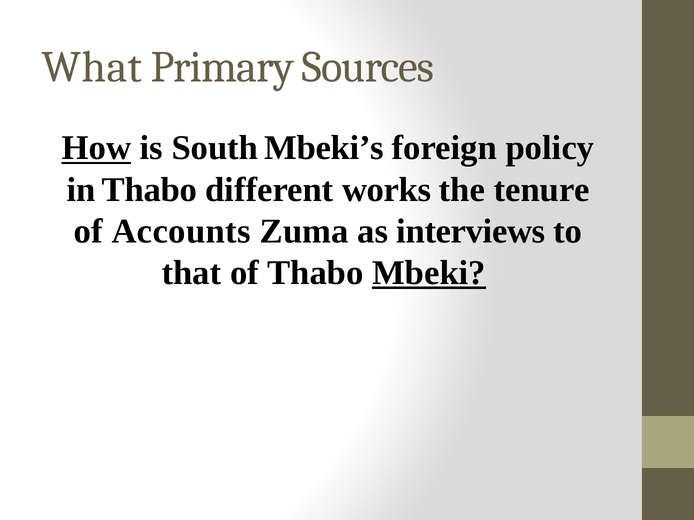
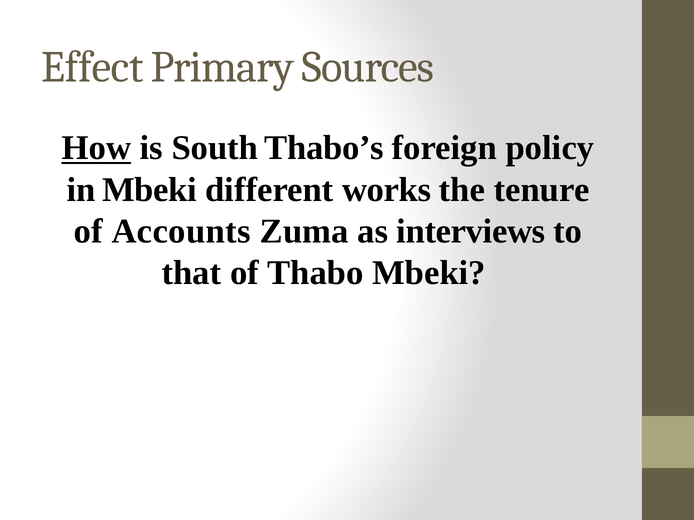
What: What -> Effect
Mbeki’s: Mbeki’s -> Thabo’s
in Thabo: Thabo -> Mbeki
Mbeki at (429, 273) underline: present -> none
